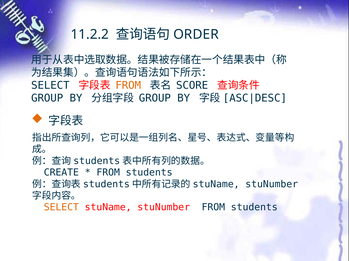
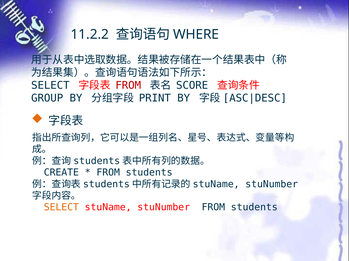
ORDER: ORDER -> WHERE
FROM at (128, 86) colour: orange -> red
GROUP at (155, 98): GROUP -> PRINT
